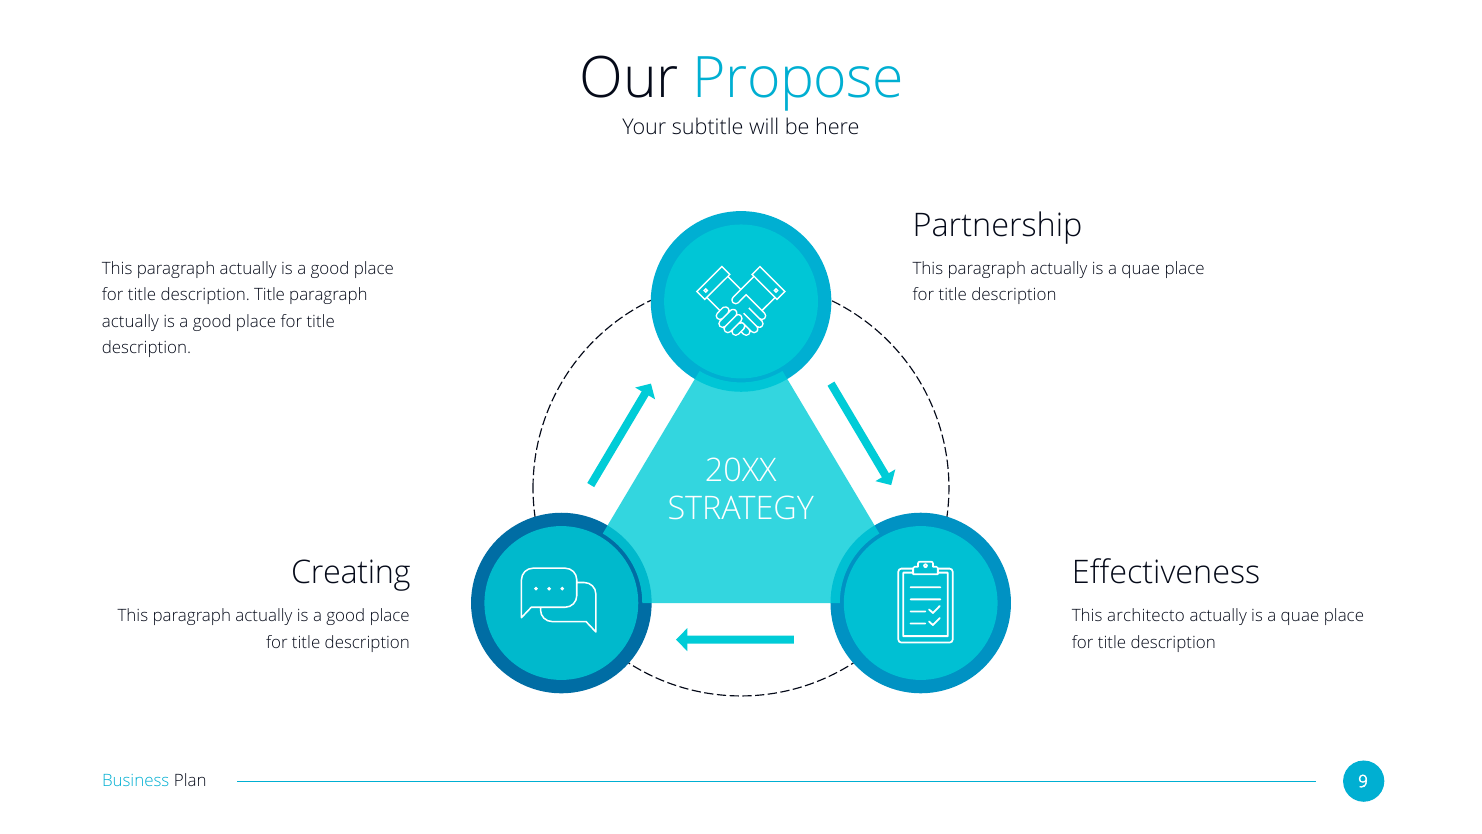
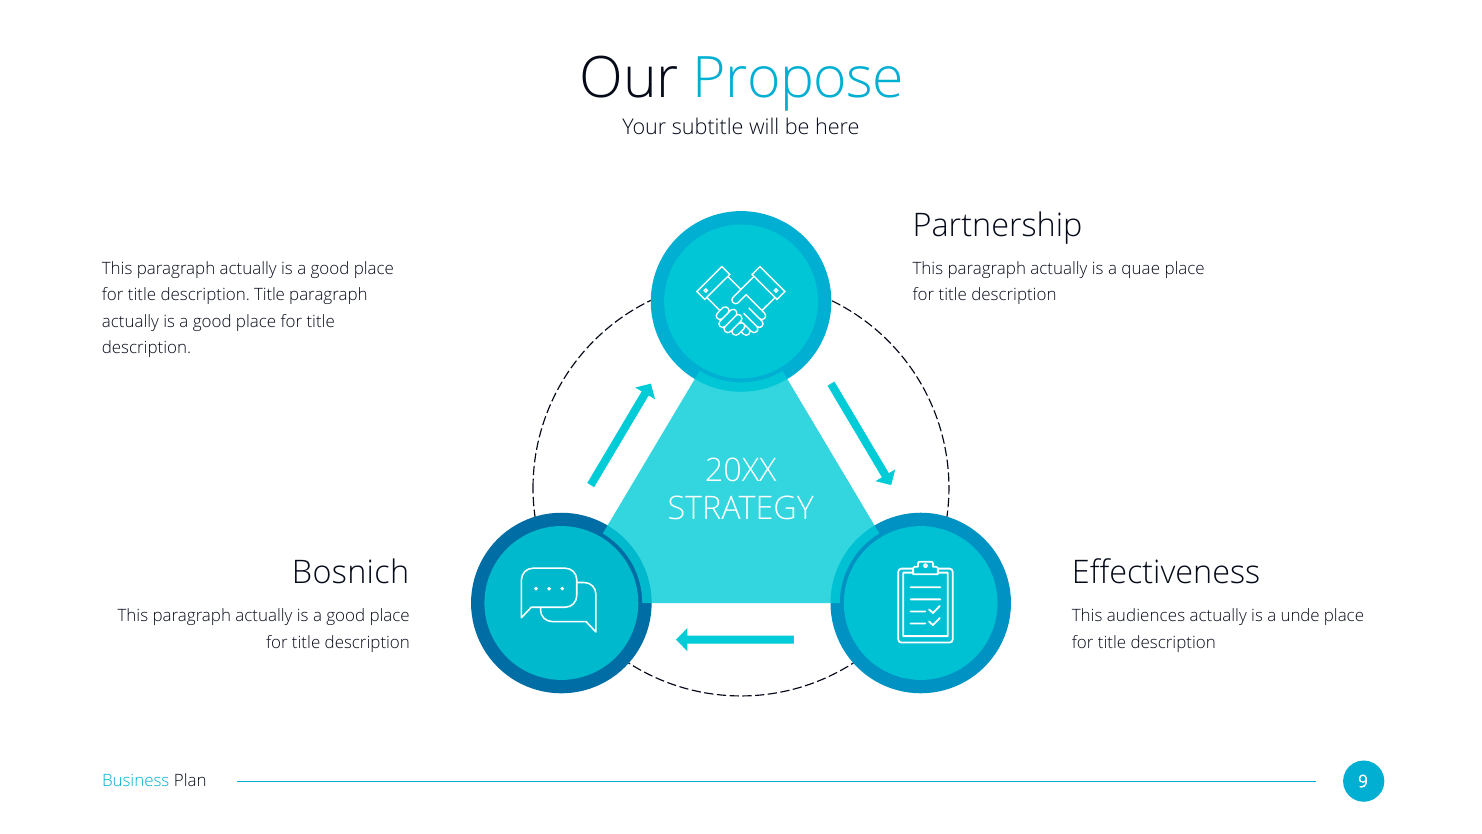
Creating: Creating -> Bosnich
architecto: architecto -> audiences
quae at (1300, 616): quae -> unde
